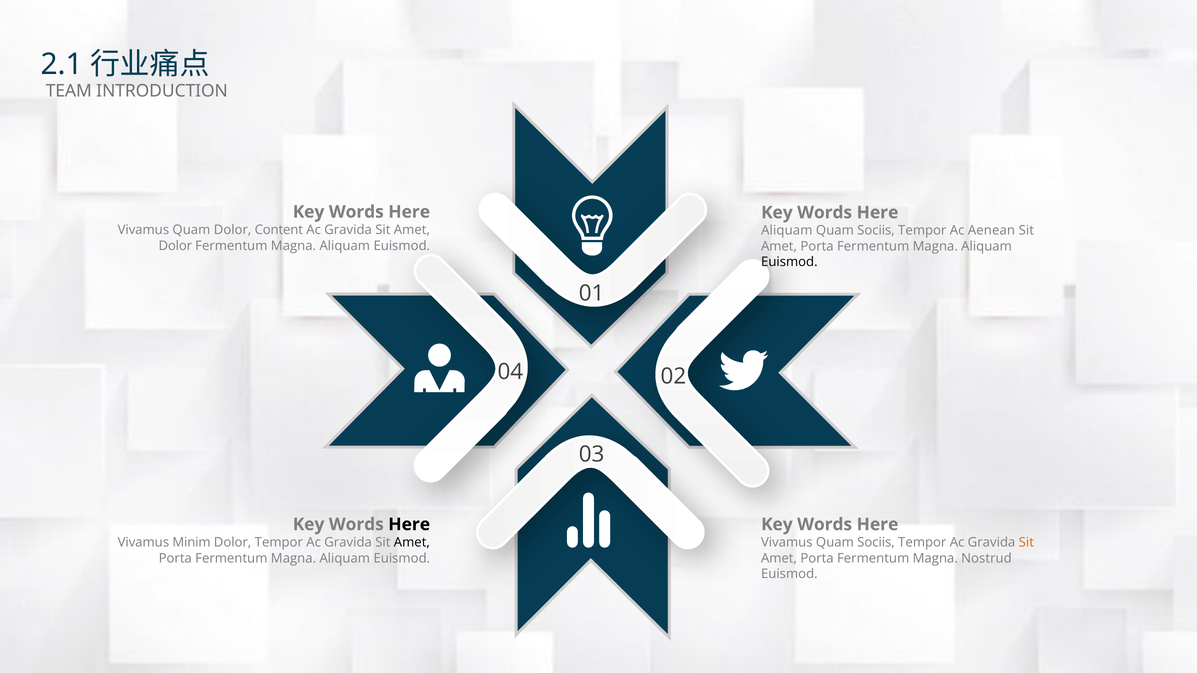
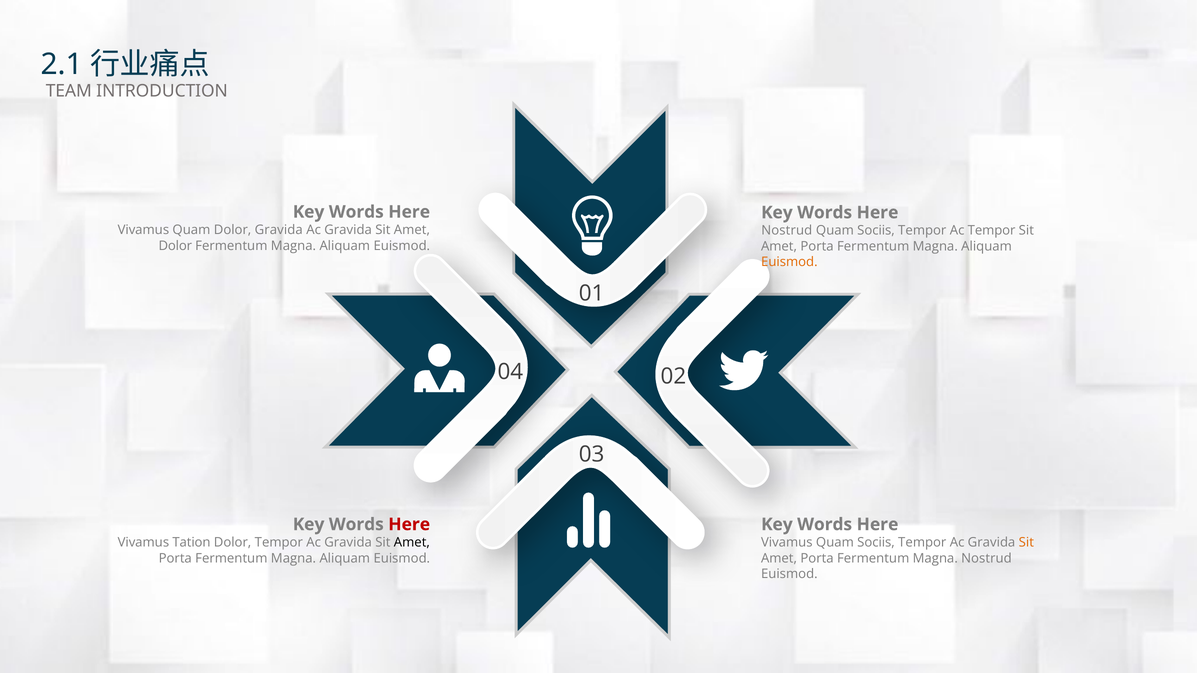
Dolor Content: Content -> Gravida
Aliquam at (787, 231): Aliquam -> Nostrud
Ac Aenean: Aenean -> Tempor
Euismod at (789, 262) colour: black -> orange
Here at (409, 525) colour: black -> red
Minim: Minim -> Tation
